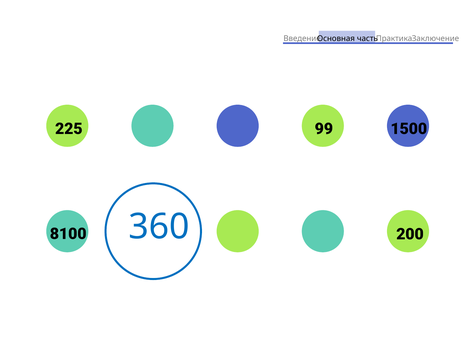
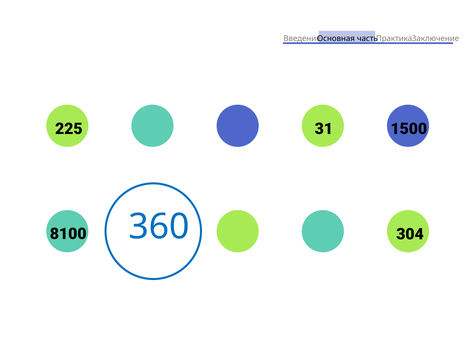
99: 99 -> 31
200: 200 -> 304
